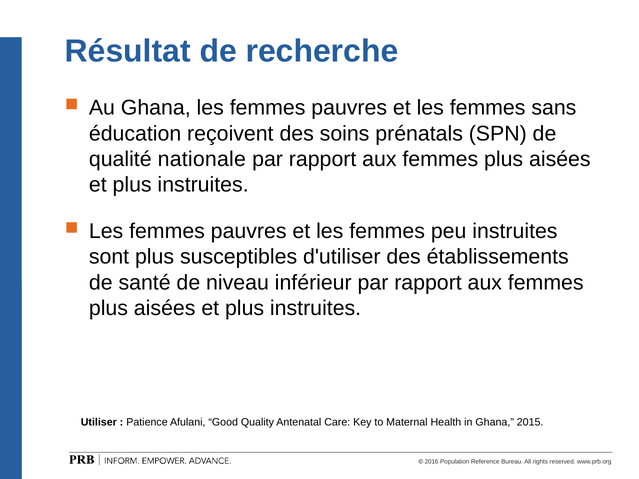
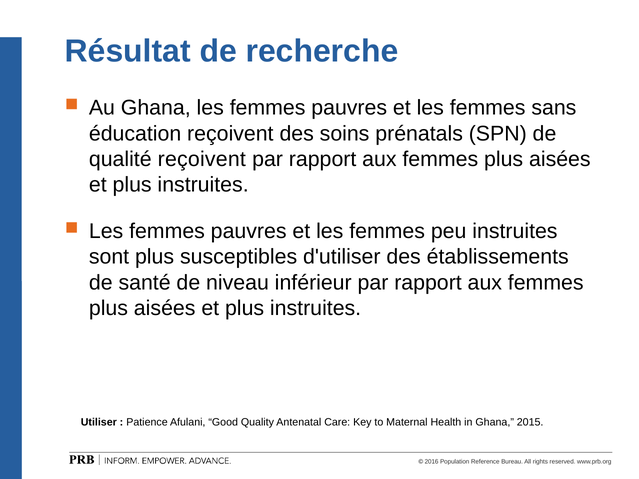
qualité nationale: nationale -> reçoivent
